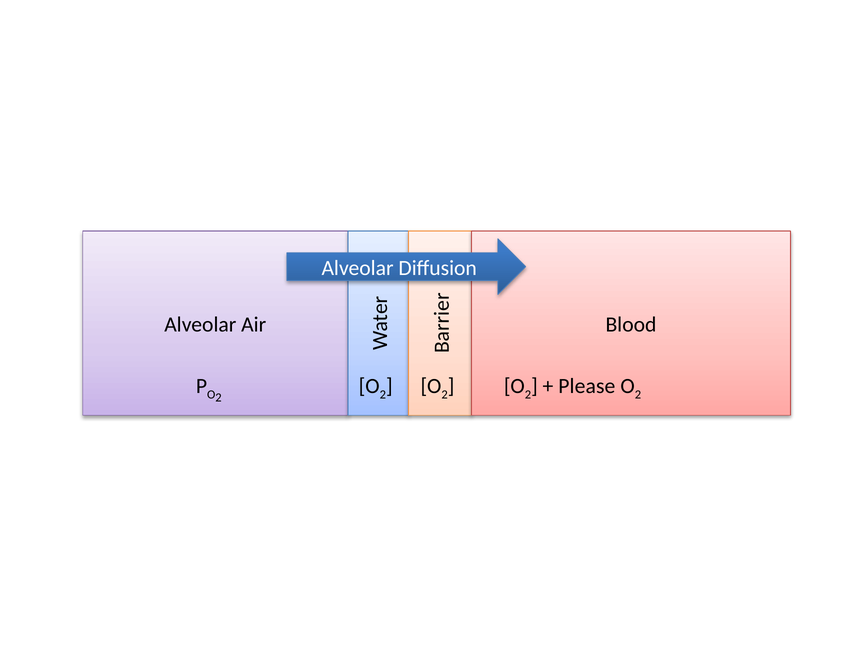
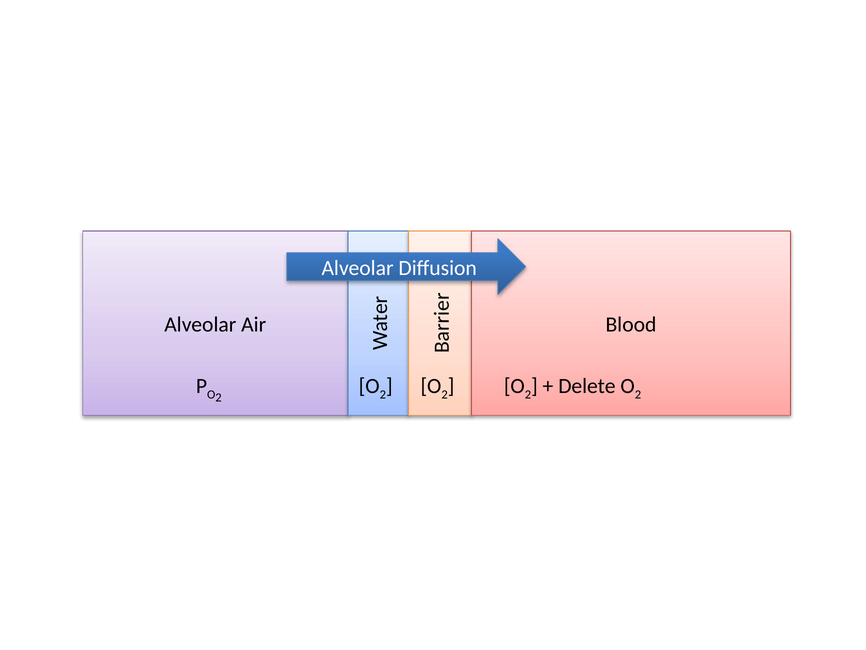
Please: Please -> Delete
